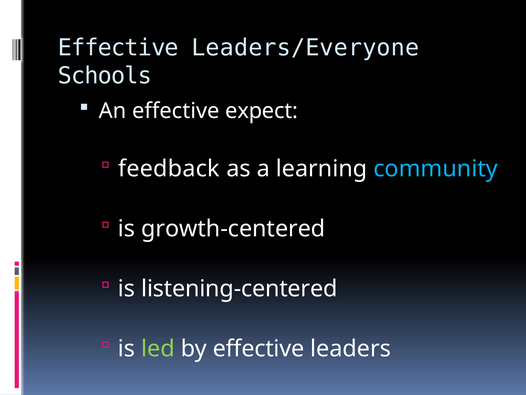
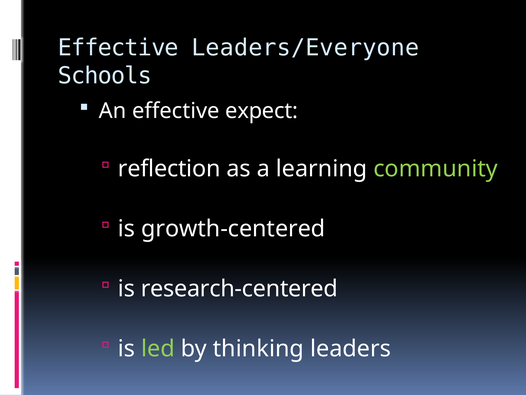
feedback: feedback -> reflection
community colour: light blue -> light green
listening-centered: listening-centered -> research-centered
by effective: effective -> thinking
